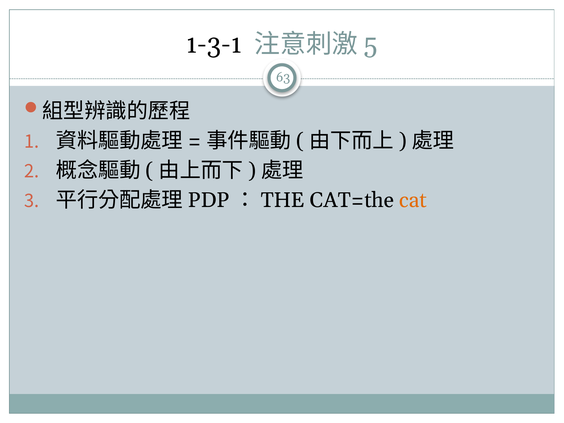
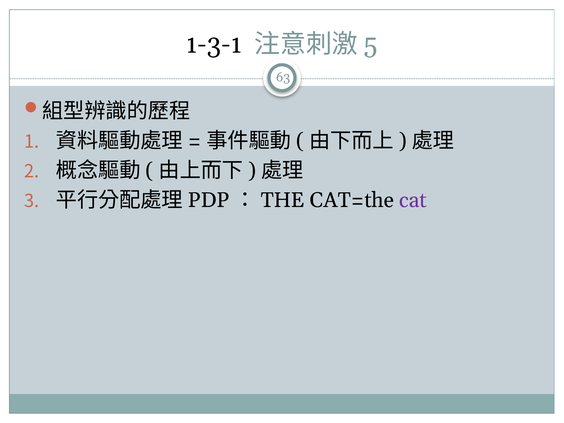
cat colour: orange -> purple
